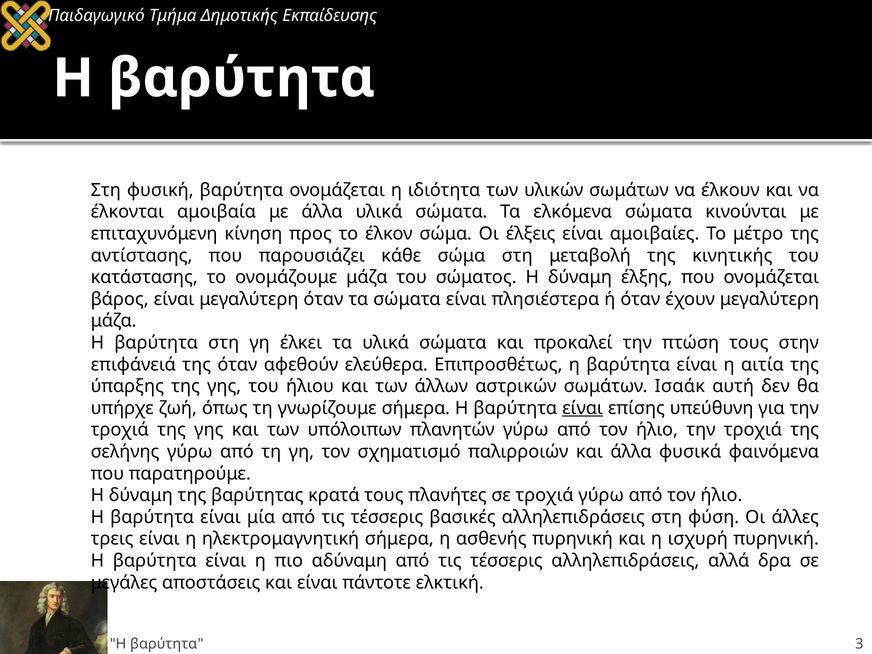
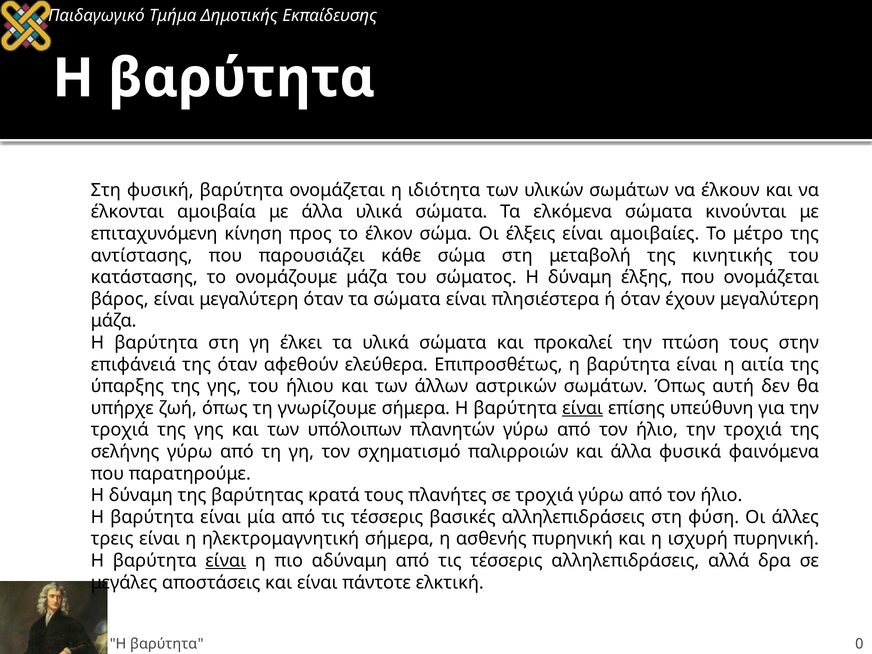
σωμάτων Ισαάκ: Ισαάκ -> Όπως
είναι at (226, 561) underline: none -> present
3: 3 -> 0
